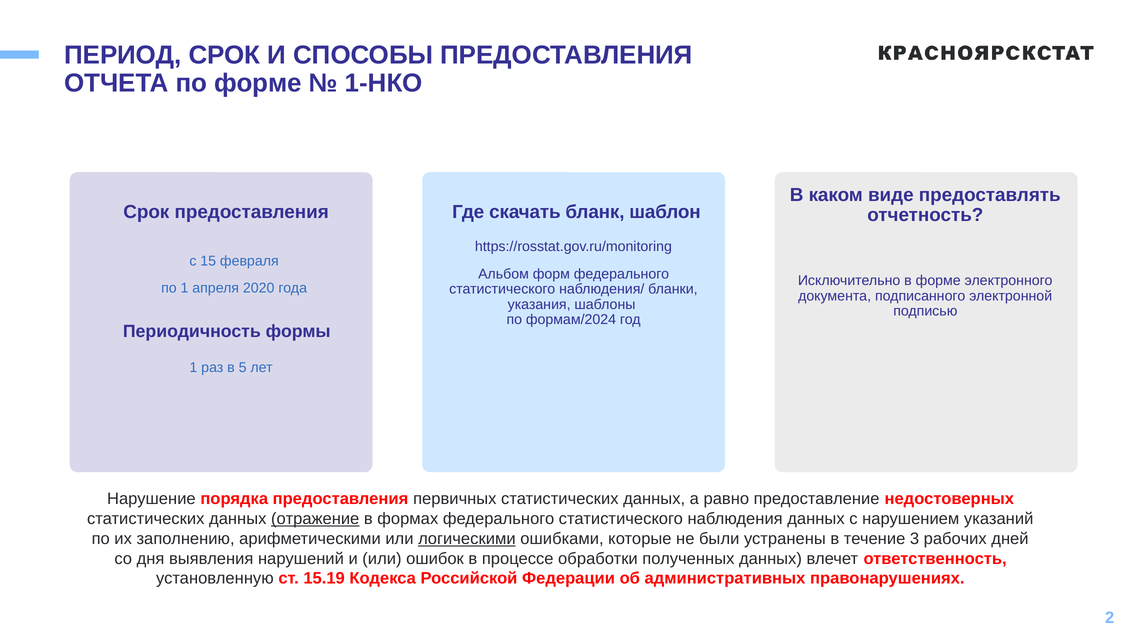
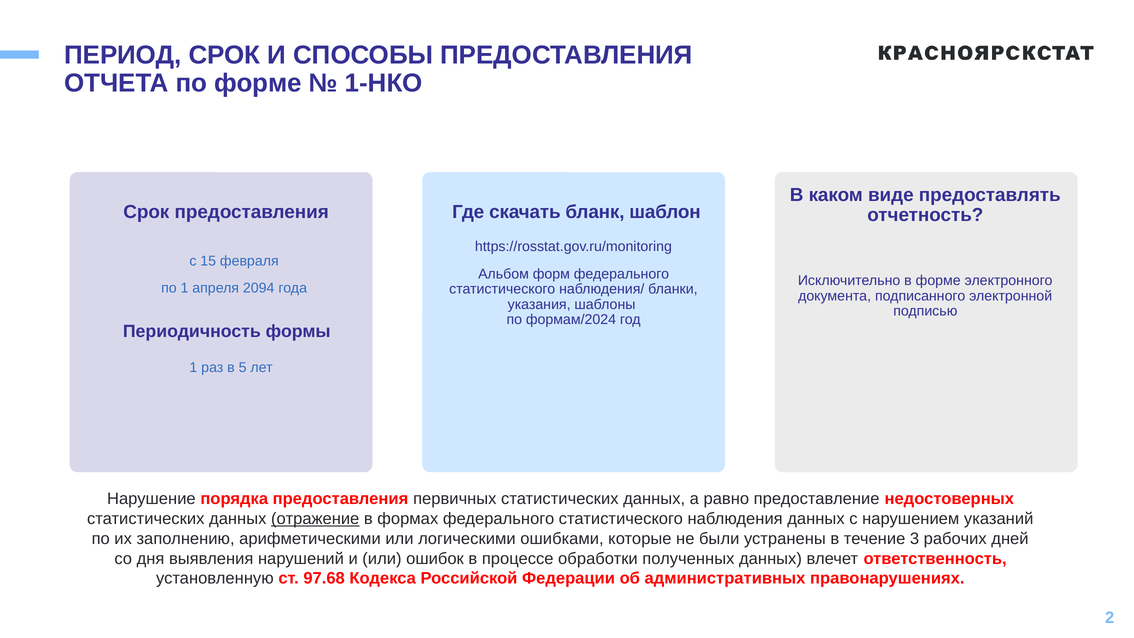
2020: 2020 -> 2094
логическими underline: present -> none
15.19: 15.19 -> 97.68
